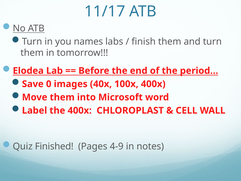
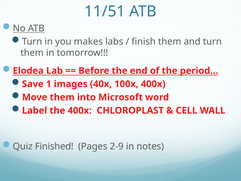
11/17: 11/17 -> 11/51
names: names -> makes
0: 0 -> 1
4-9: 4-9 -> 2-9
